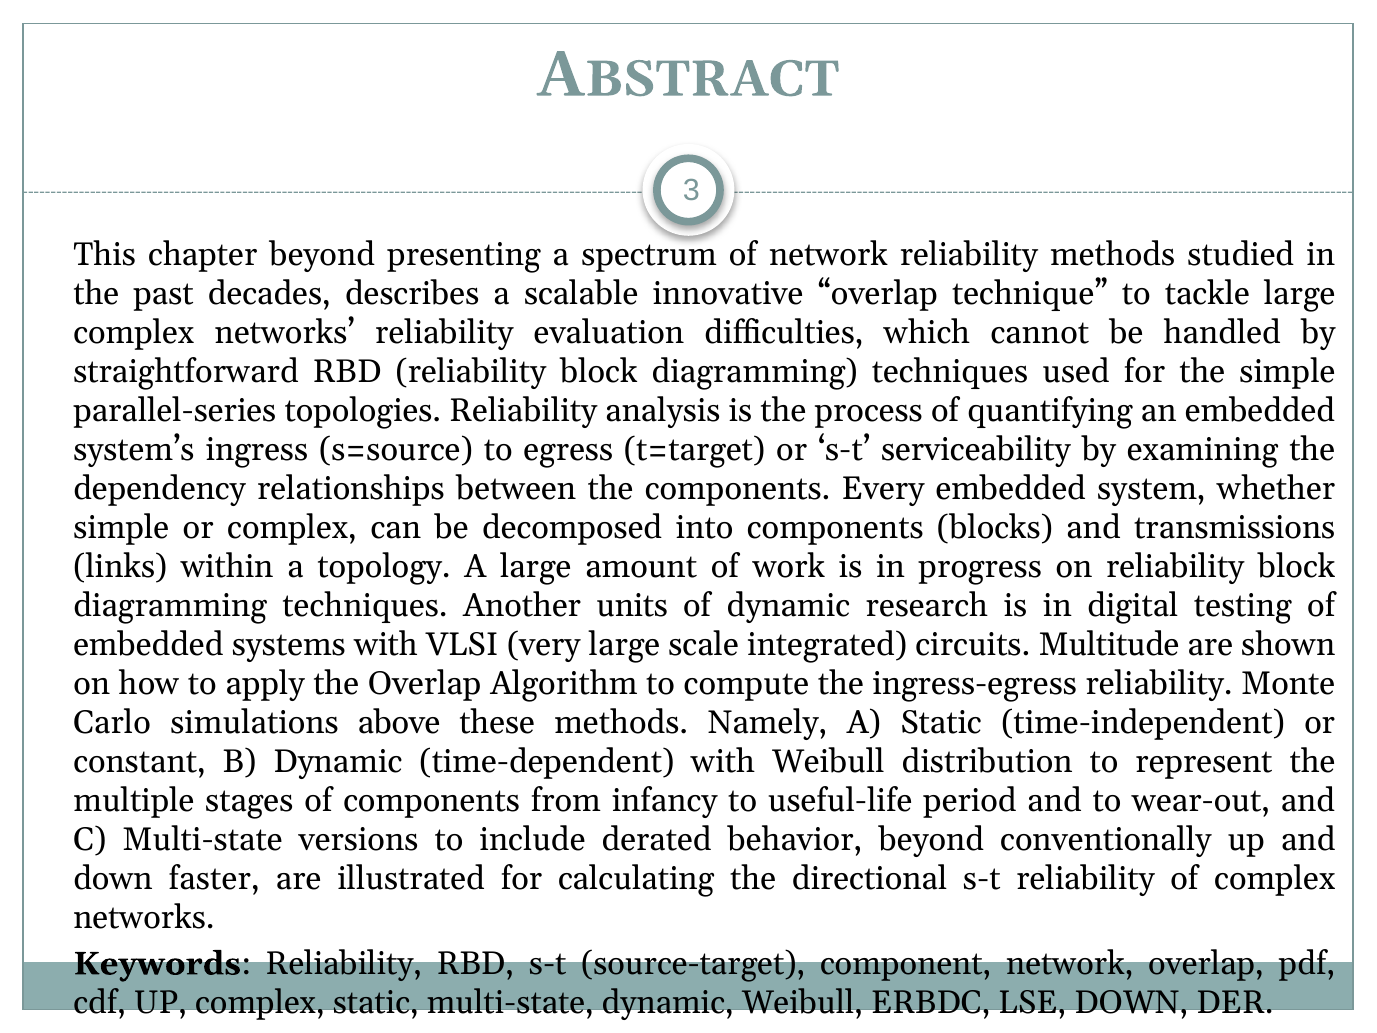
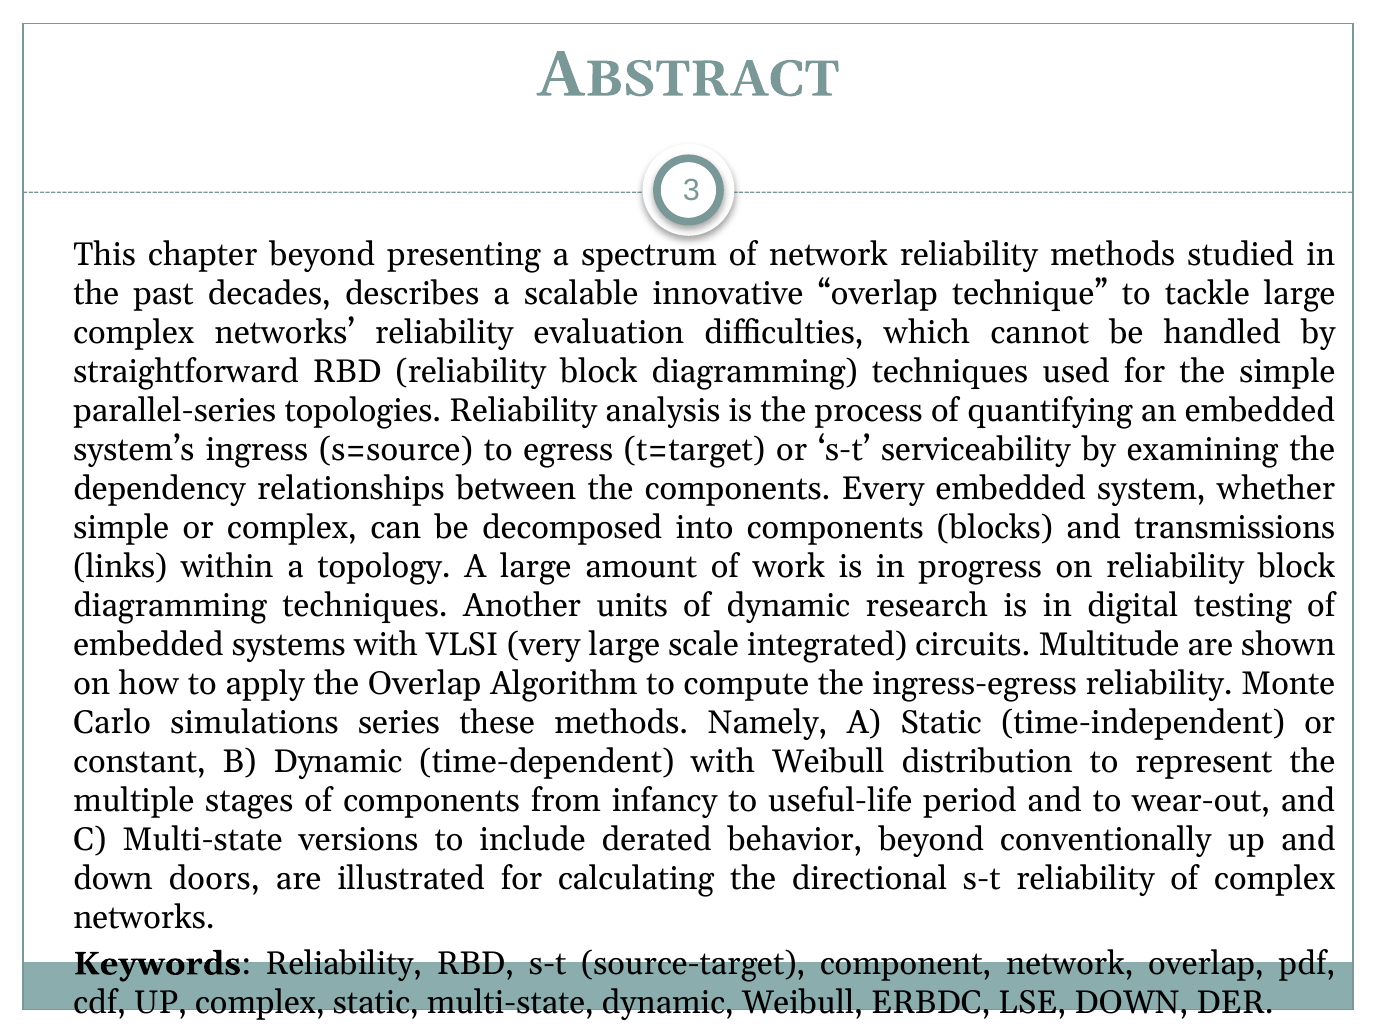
above: above -> series
faster: faster -> doors
